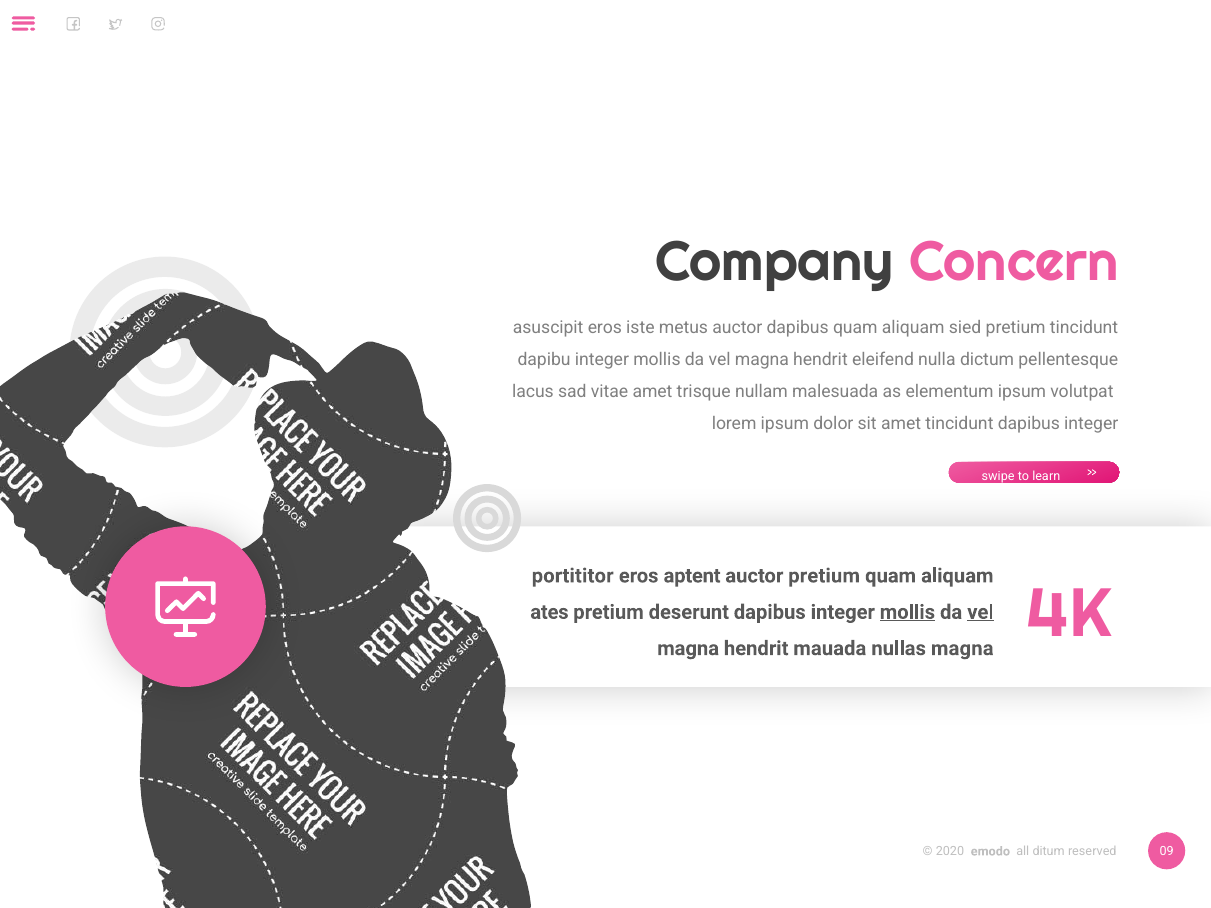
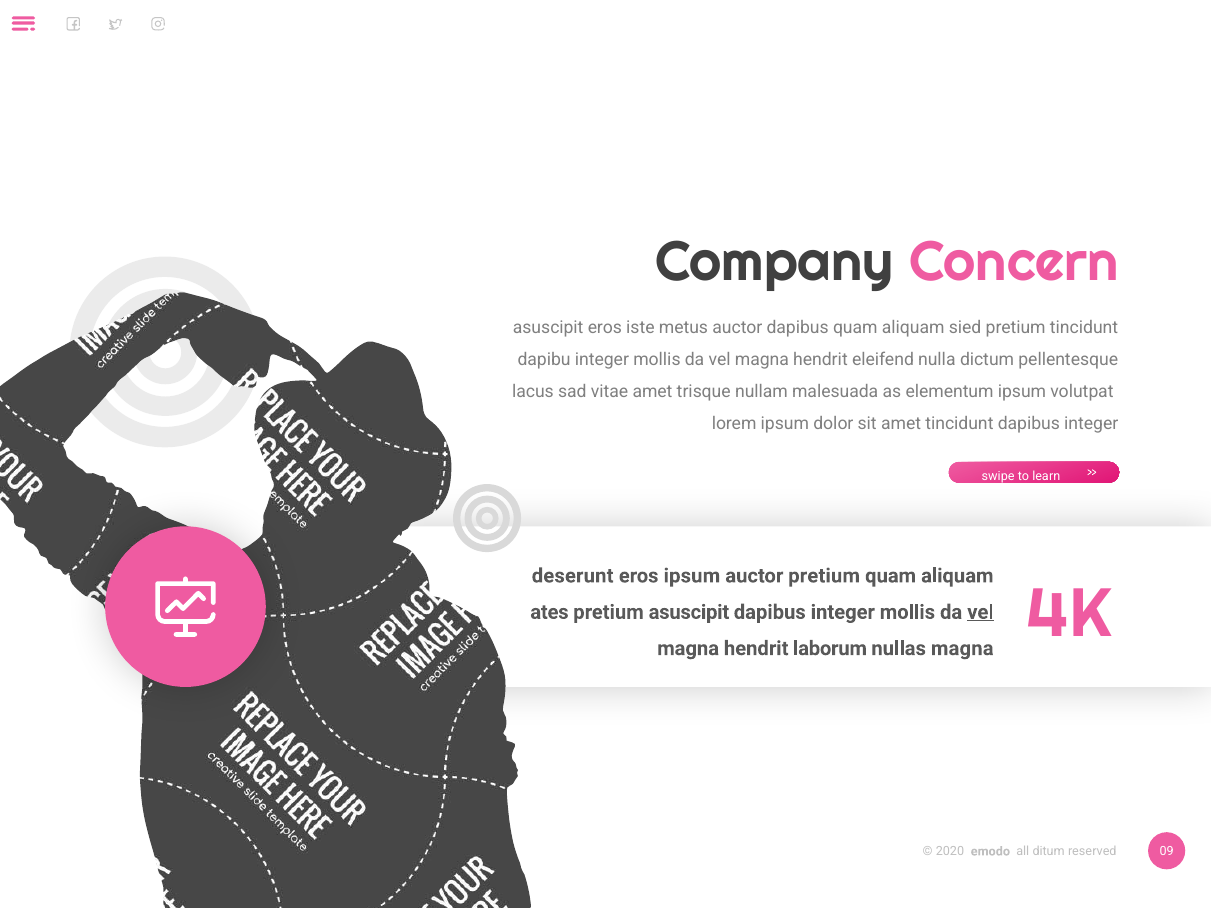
portititor: portititor -> deserunt
eros aptent: aptent -> ipsum
pretium deserunt: deserunt -> asuscipit
mollis at (907, 612) underline: present -> none
mauada: mauada -> laborum
